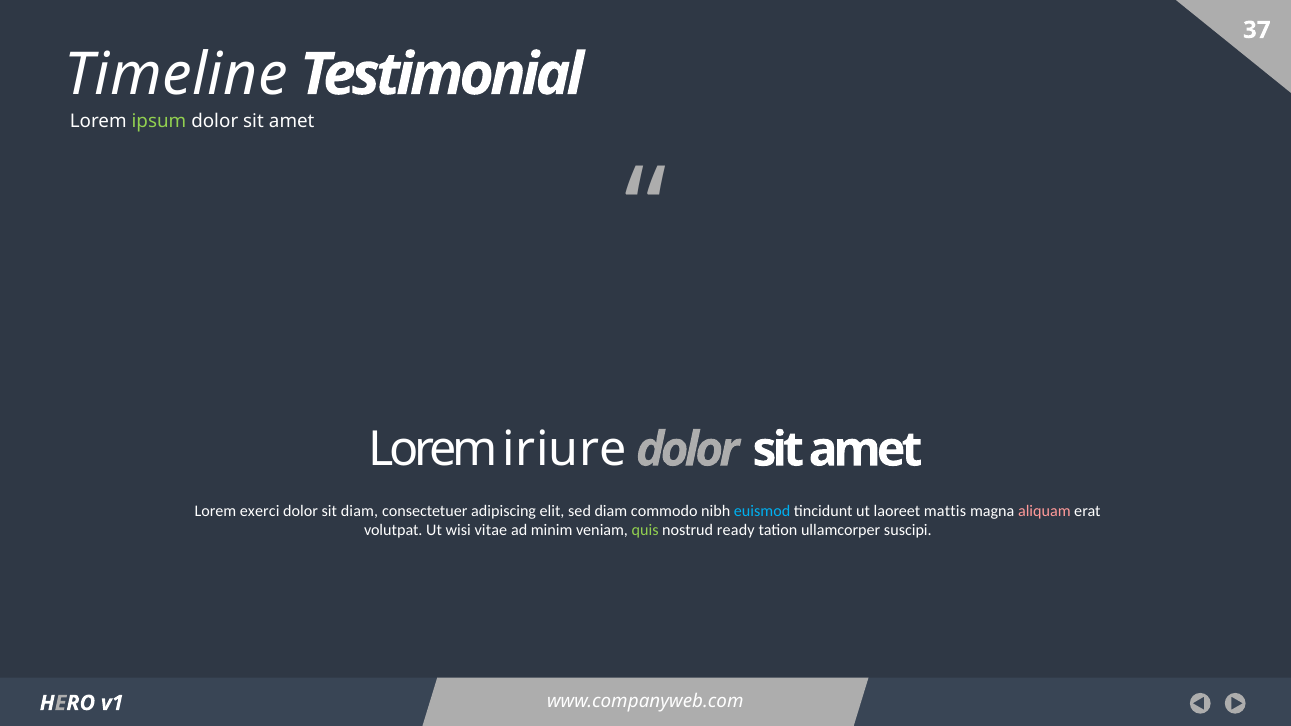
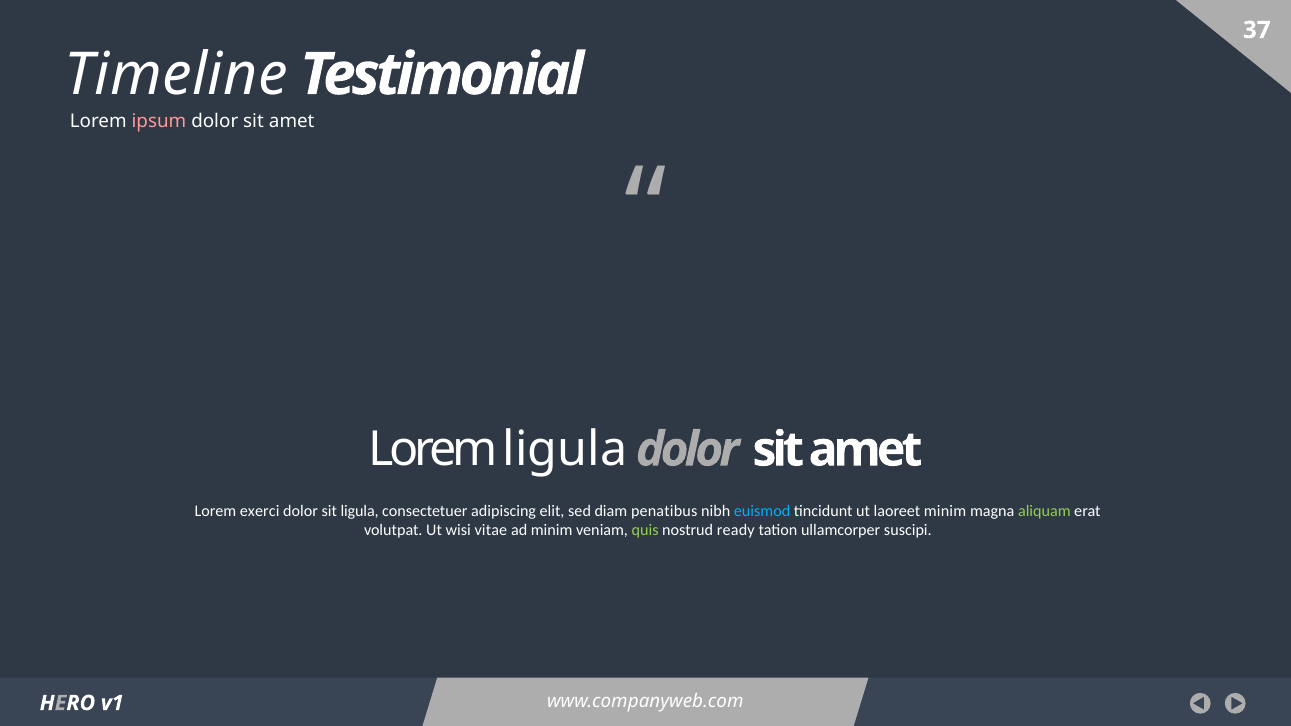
ipsum colour: light green -> pink
Lorem iriure: iriure -> ligula
sit diam: diam -> ligula
commodo: commodo -> penatibus
laoreet mattis: mattis -> minim
aliquam colour: pink -> light green
